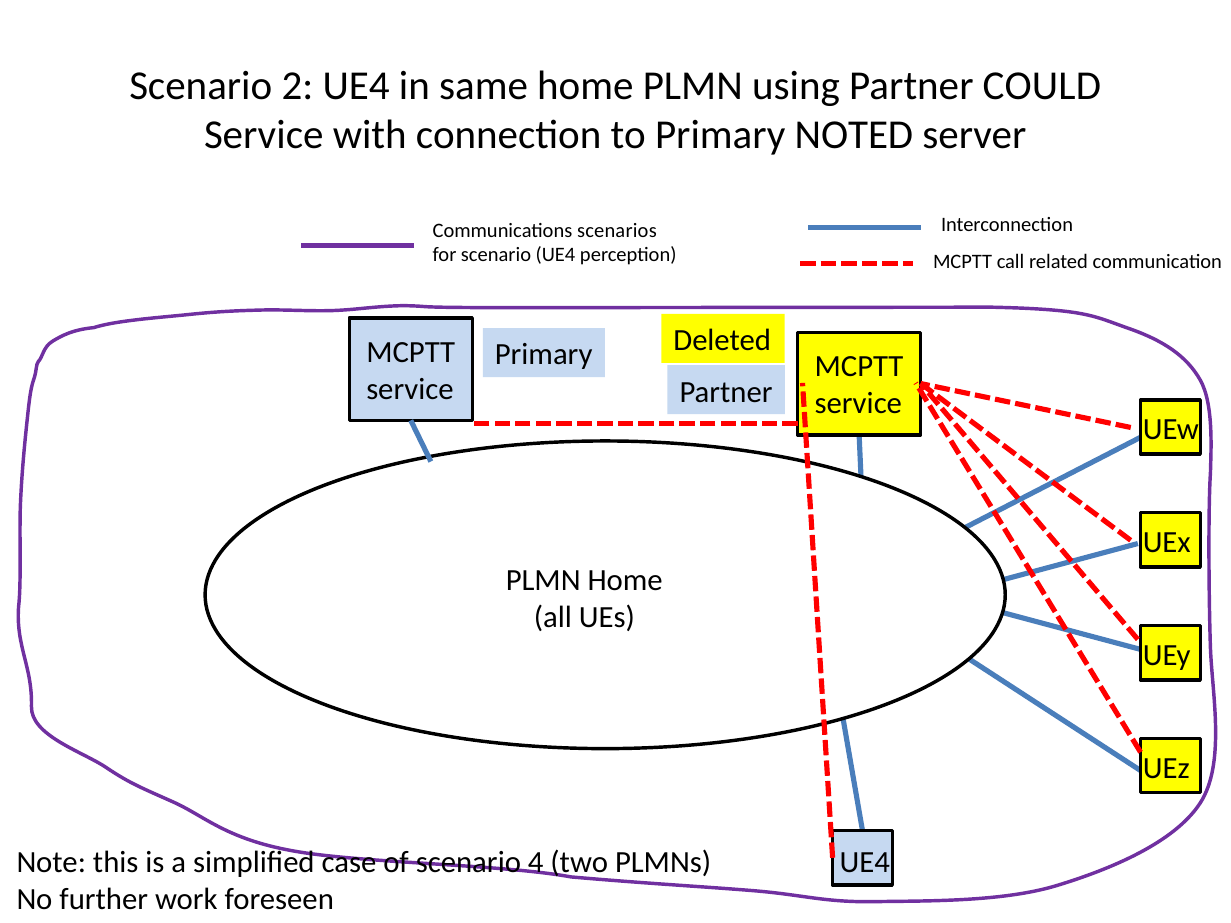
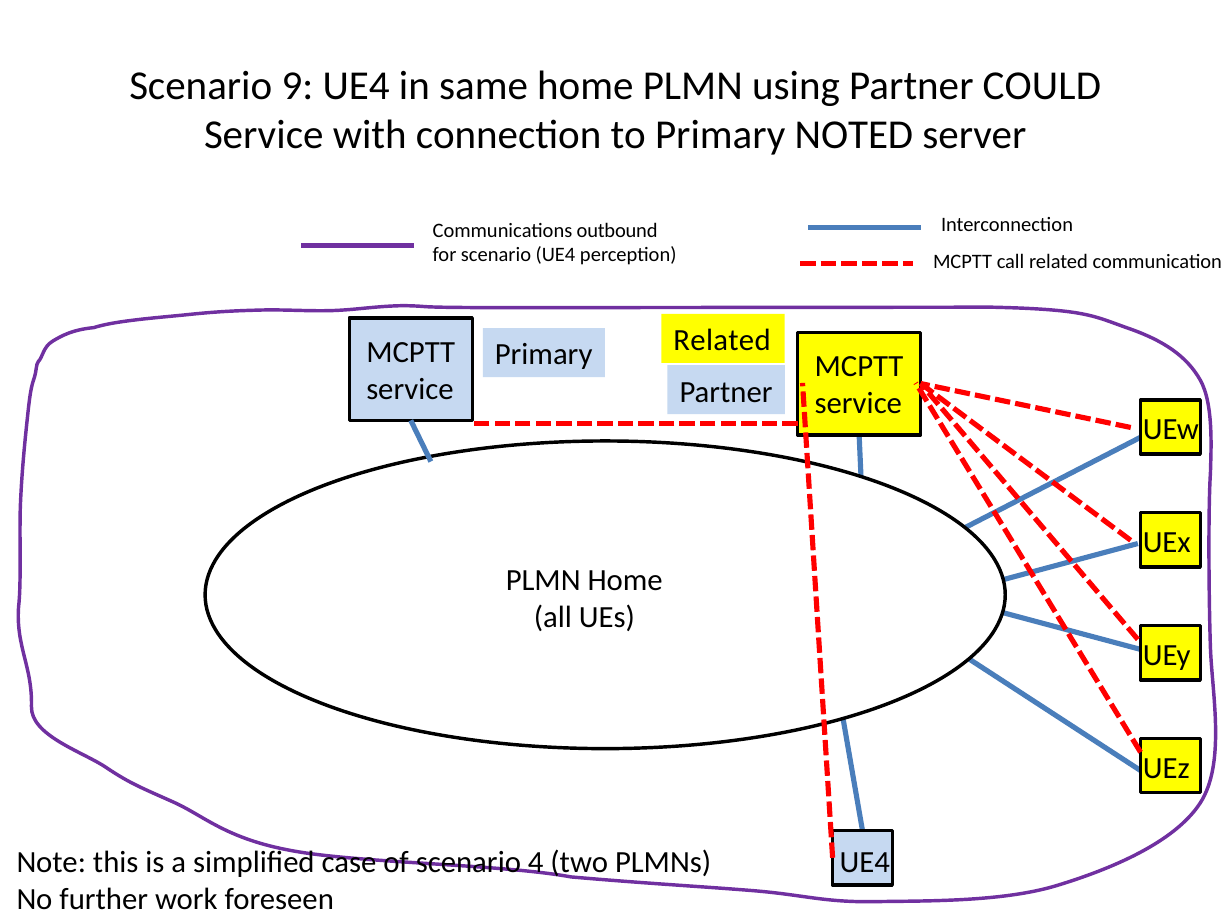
2: 2 -> 9
scenarios: scenarios -> outbound
Deleted at (722, 341): Deleted -> Related
